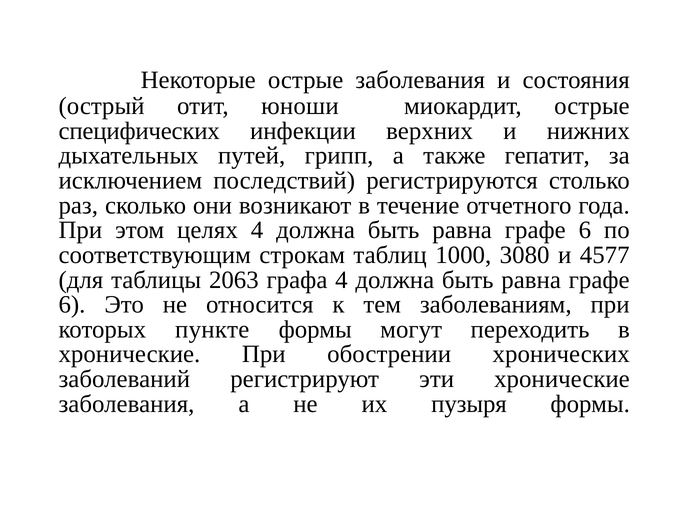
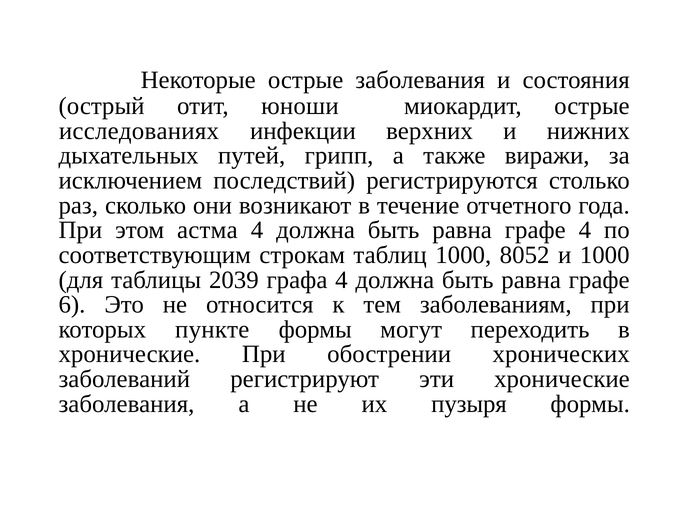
специфических: специфических -> исследованиях
гепатит: гепатит -> виражи
целях: целях -> астма
6 at (585, 230): 6 -> 4
3080: 3080 -> 8052
и 4577: 4577 -> 1000
2063: 2063 -> 2039
